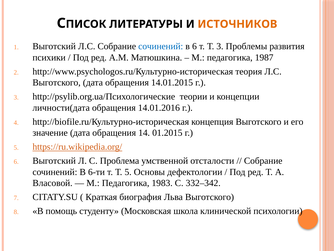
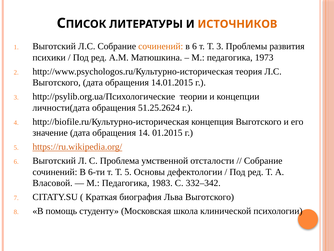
сочинений at (161, 46) colour: blue -> orange
1987: 1987 -> 1973
14.01.2016: 14.01.2016 -> 51.25.2624
